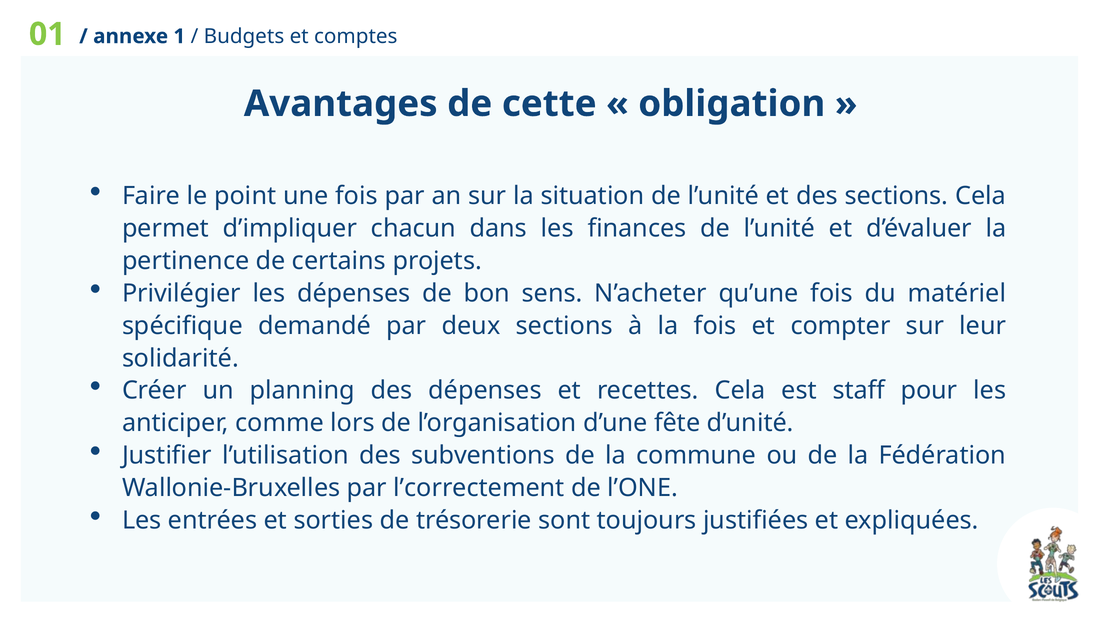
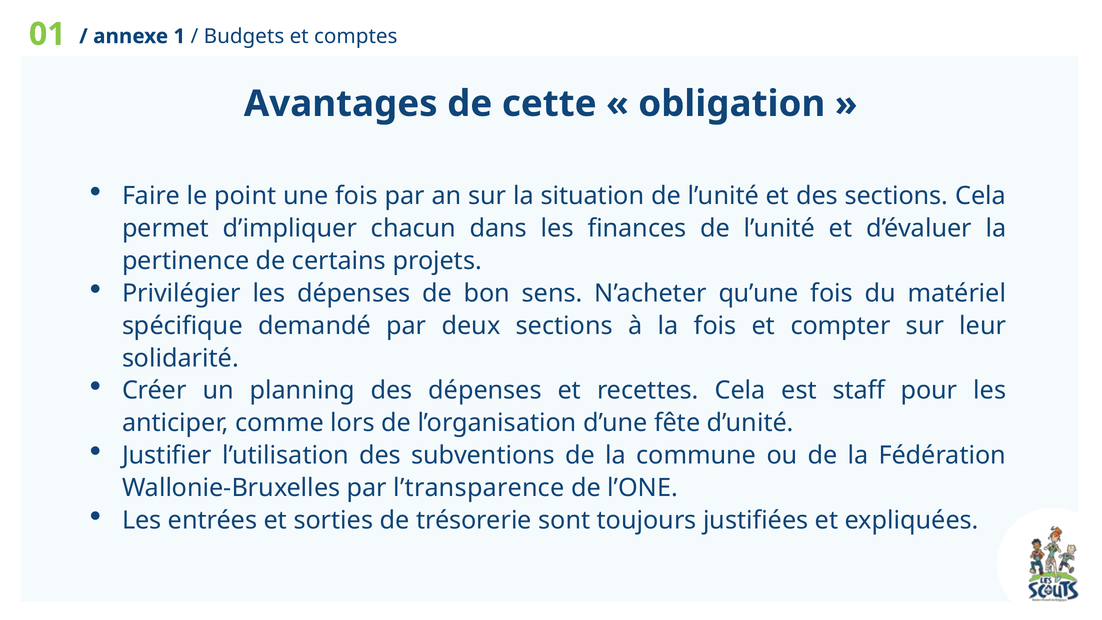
l’correctement: l’correctement -> l’transparence
